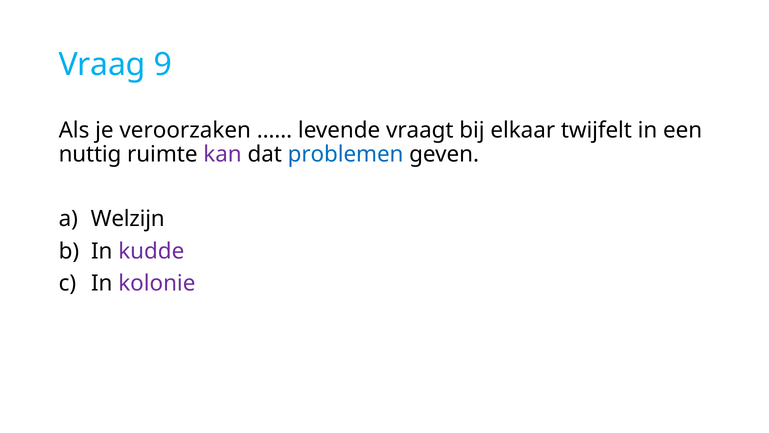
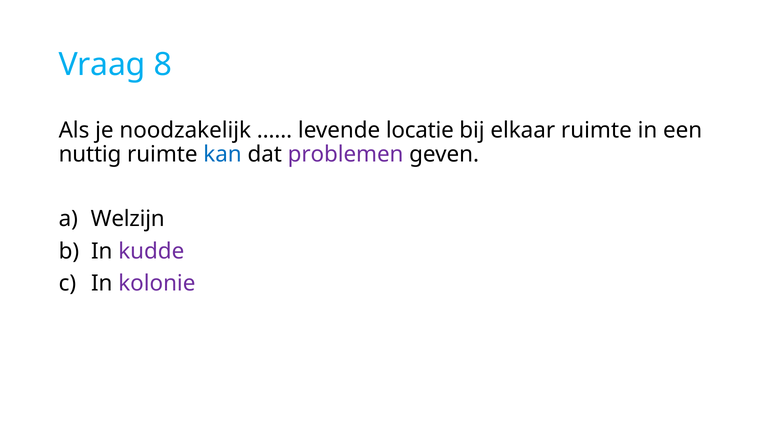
9: 9 -> 8
veroorzaken: veroorzaken -> noodzakelijk
vraagt: vraagt -> locatie
elkaar twijfelt: twijfelt -> ruimte
kan colour: purple -> blue
problemen colour: blue -> purple
